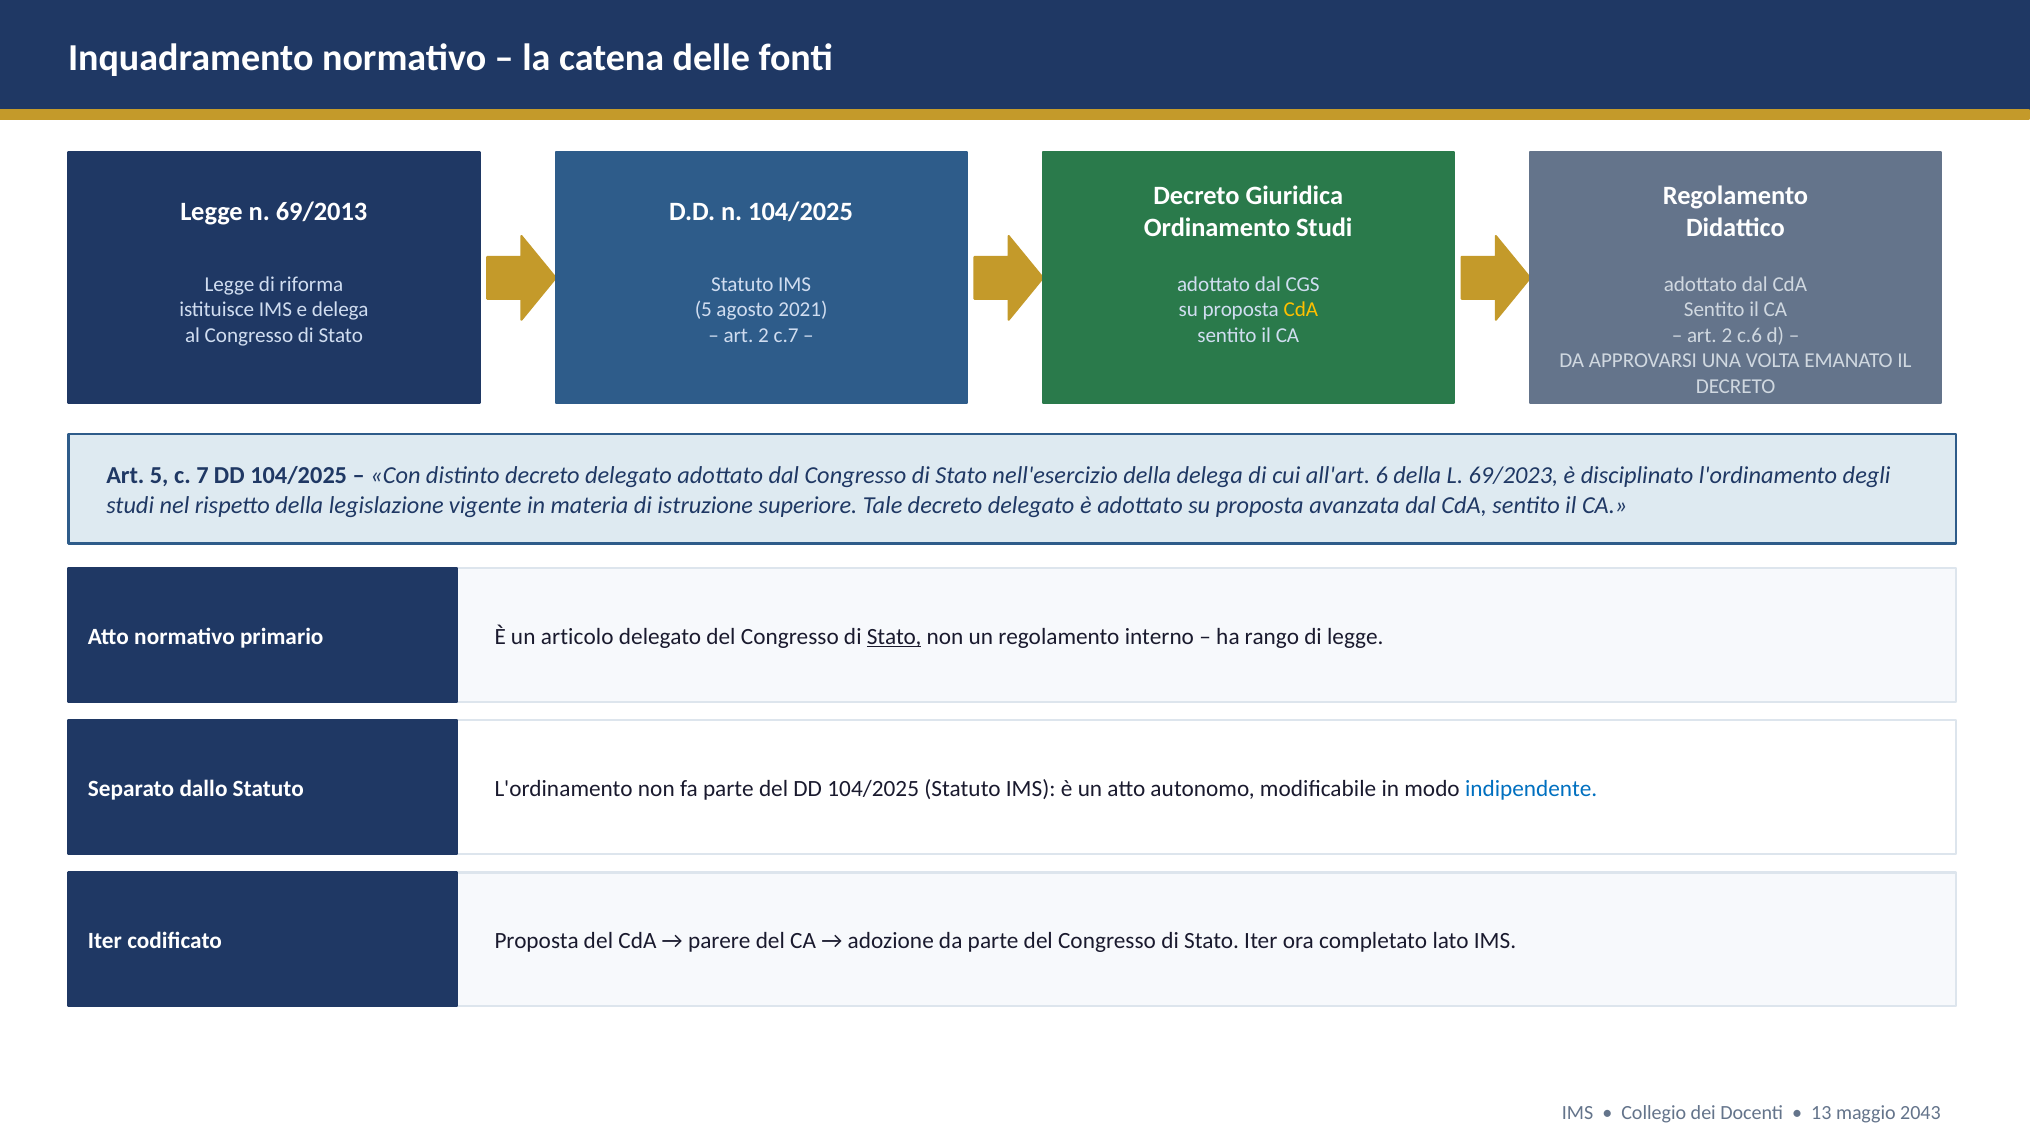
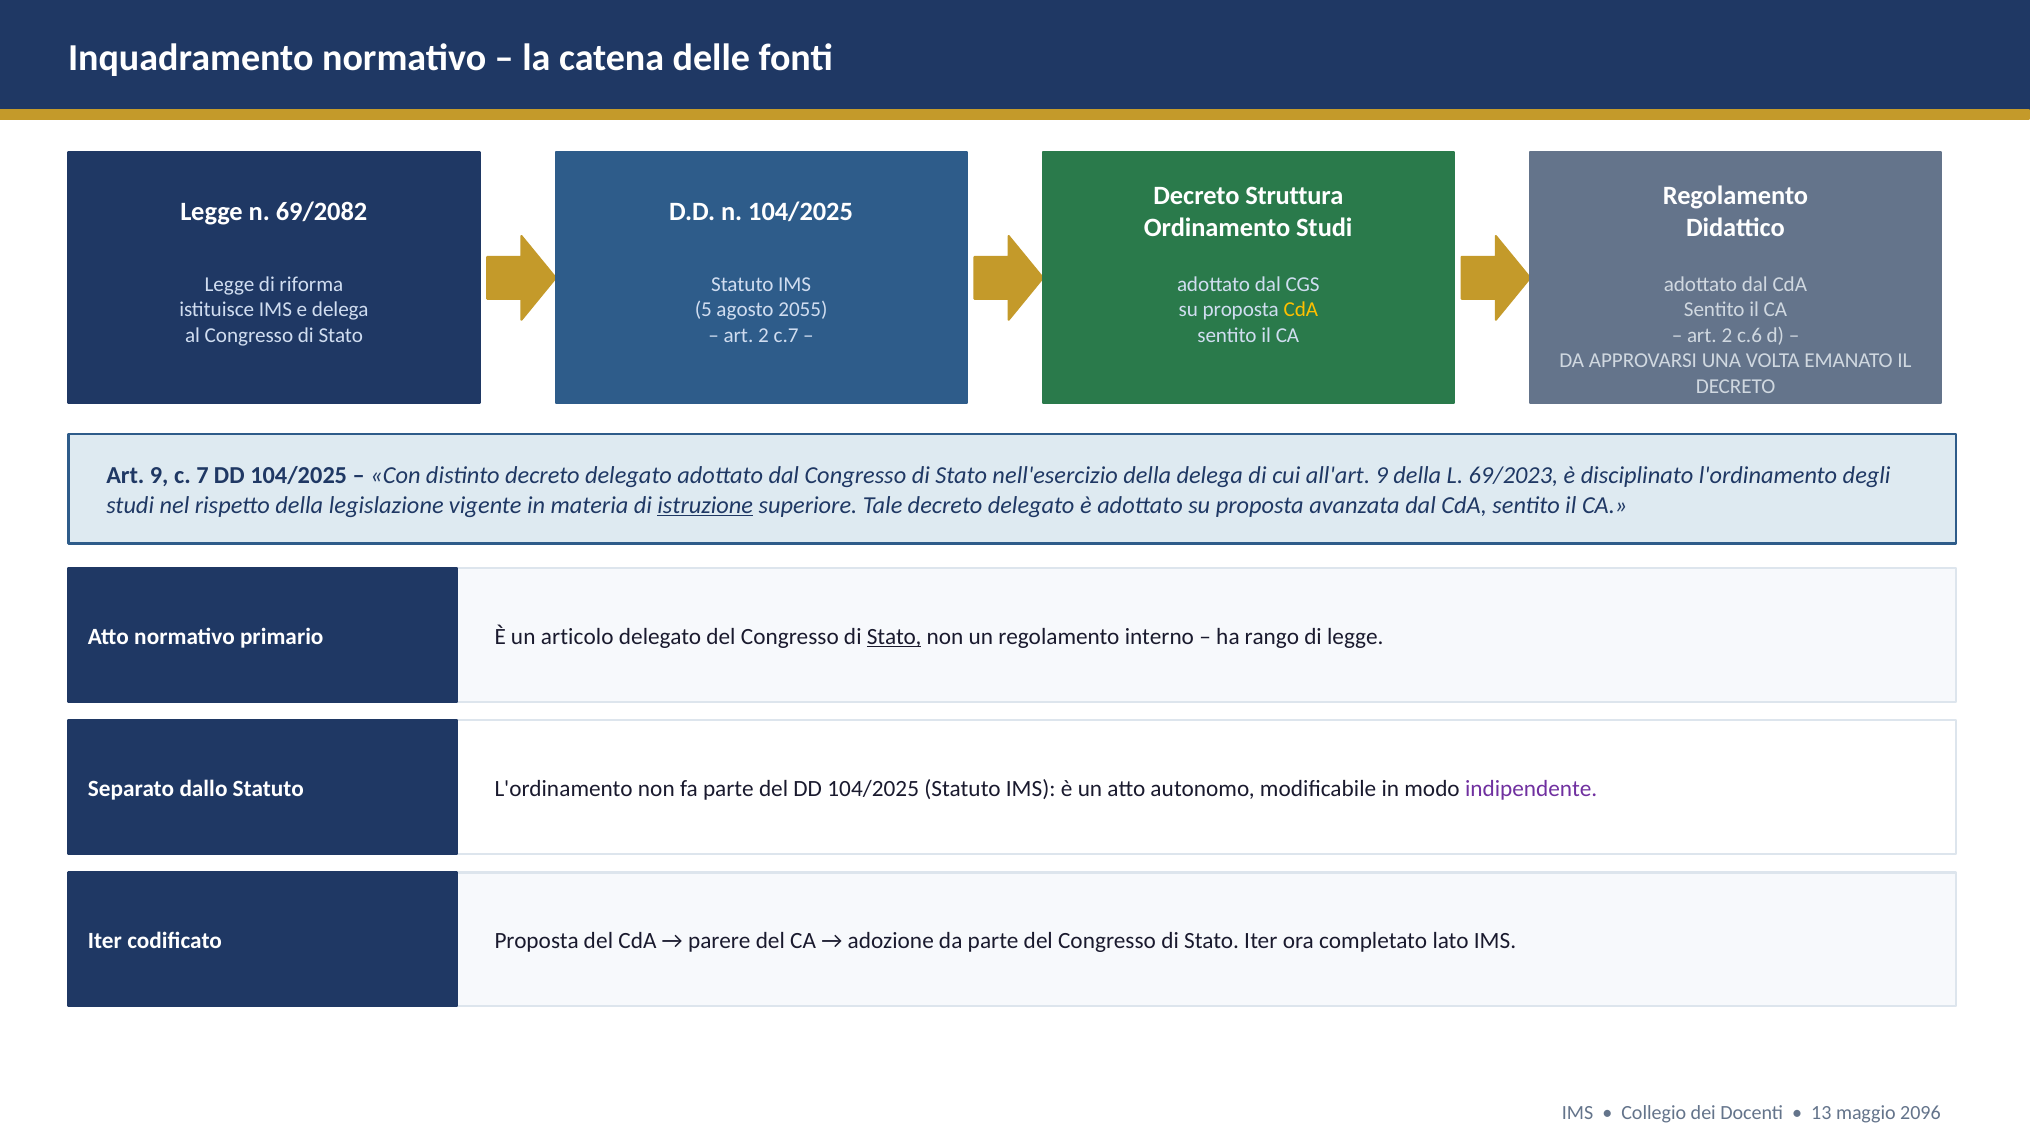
Giuridica: Giuridica -> Struttura
69/2013: 69/2013 -> 69/2082
2021: 2021 -> 2055
Art 5: 5 -> 9
all'art 6: 6 -> 9
istruzione underline: none -> present
indipendente colour: blue -> purple
2043: 2043 -> 2096
